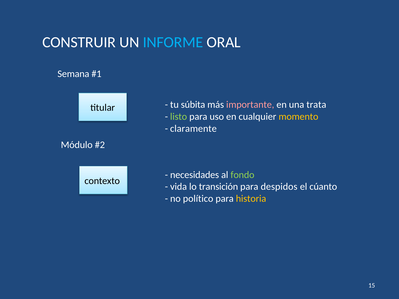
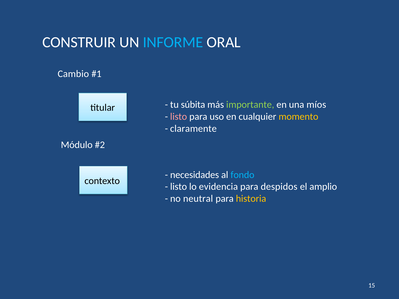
Semana: Semana -> Cambio
importante colour: pink -> light green
trata: trata -> míos
listo at (179, 117) colour: light green -> pink
fondo colour: light green -> light blue
vida at (179, 187): vida -> listo
transición: transición -> evidencia
cúanto: cúanto -> amplio
político: político -> neutral
